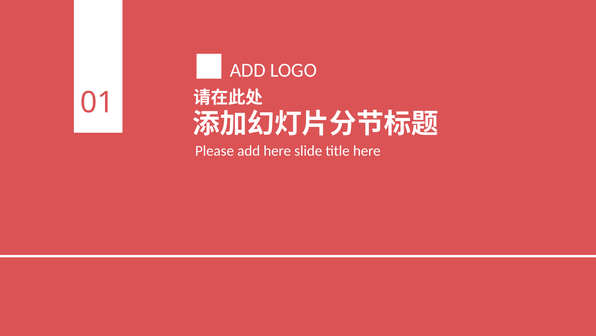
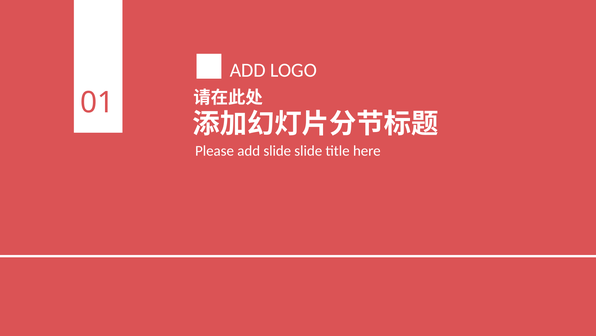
add here: here -> slide
